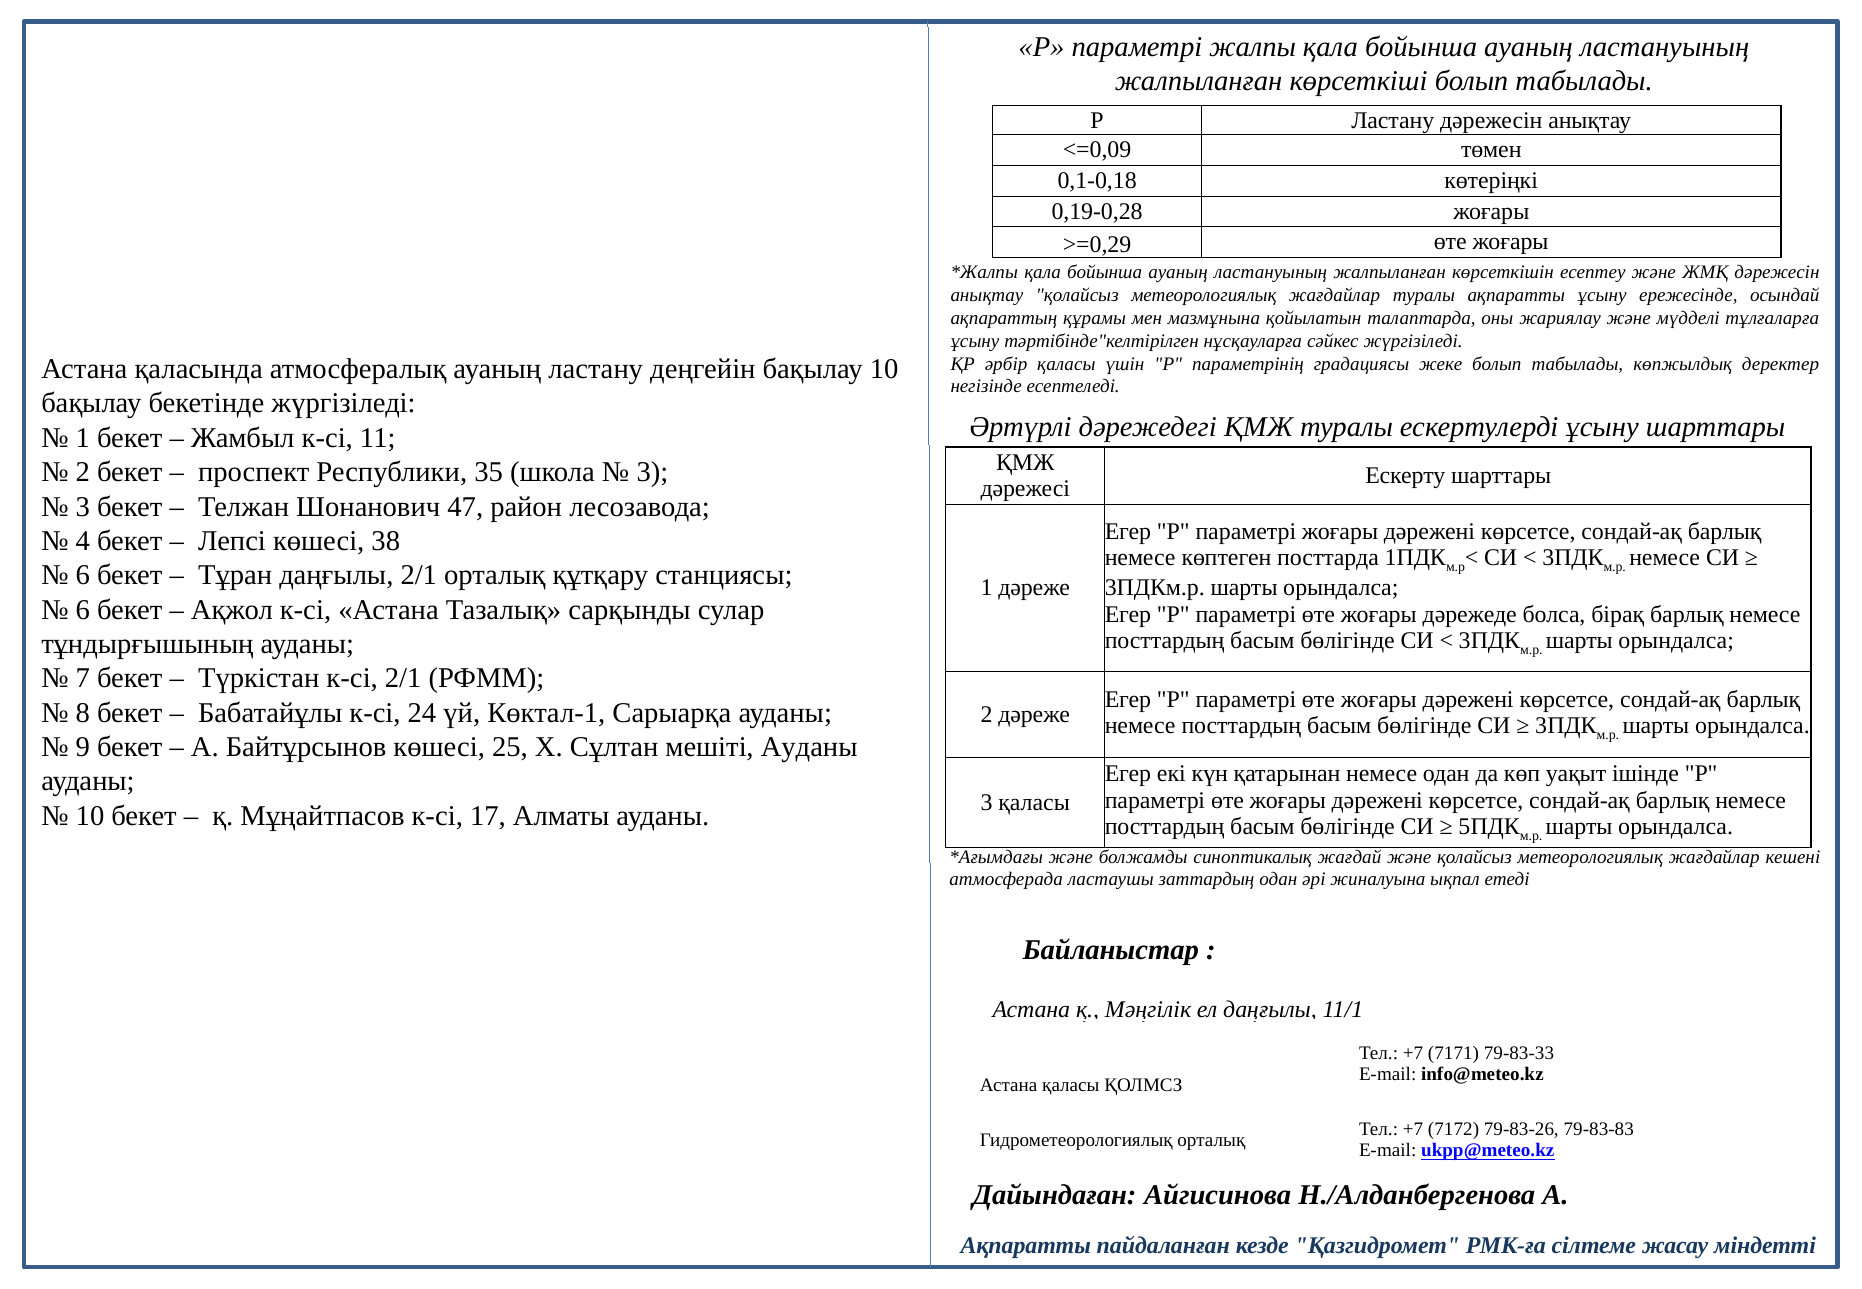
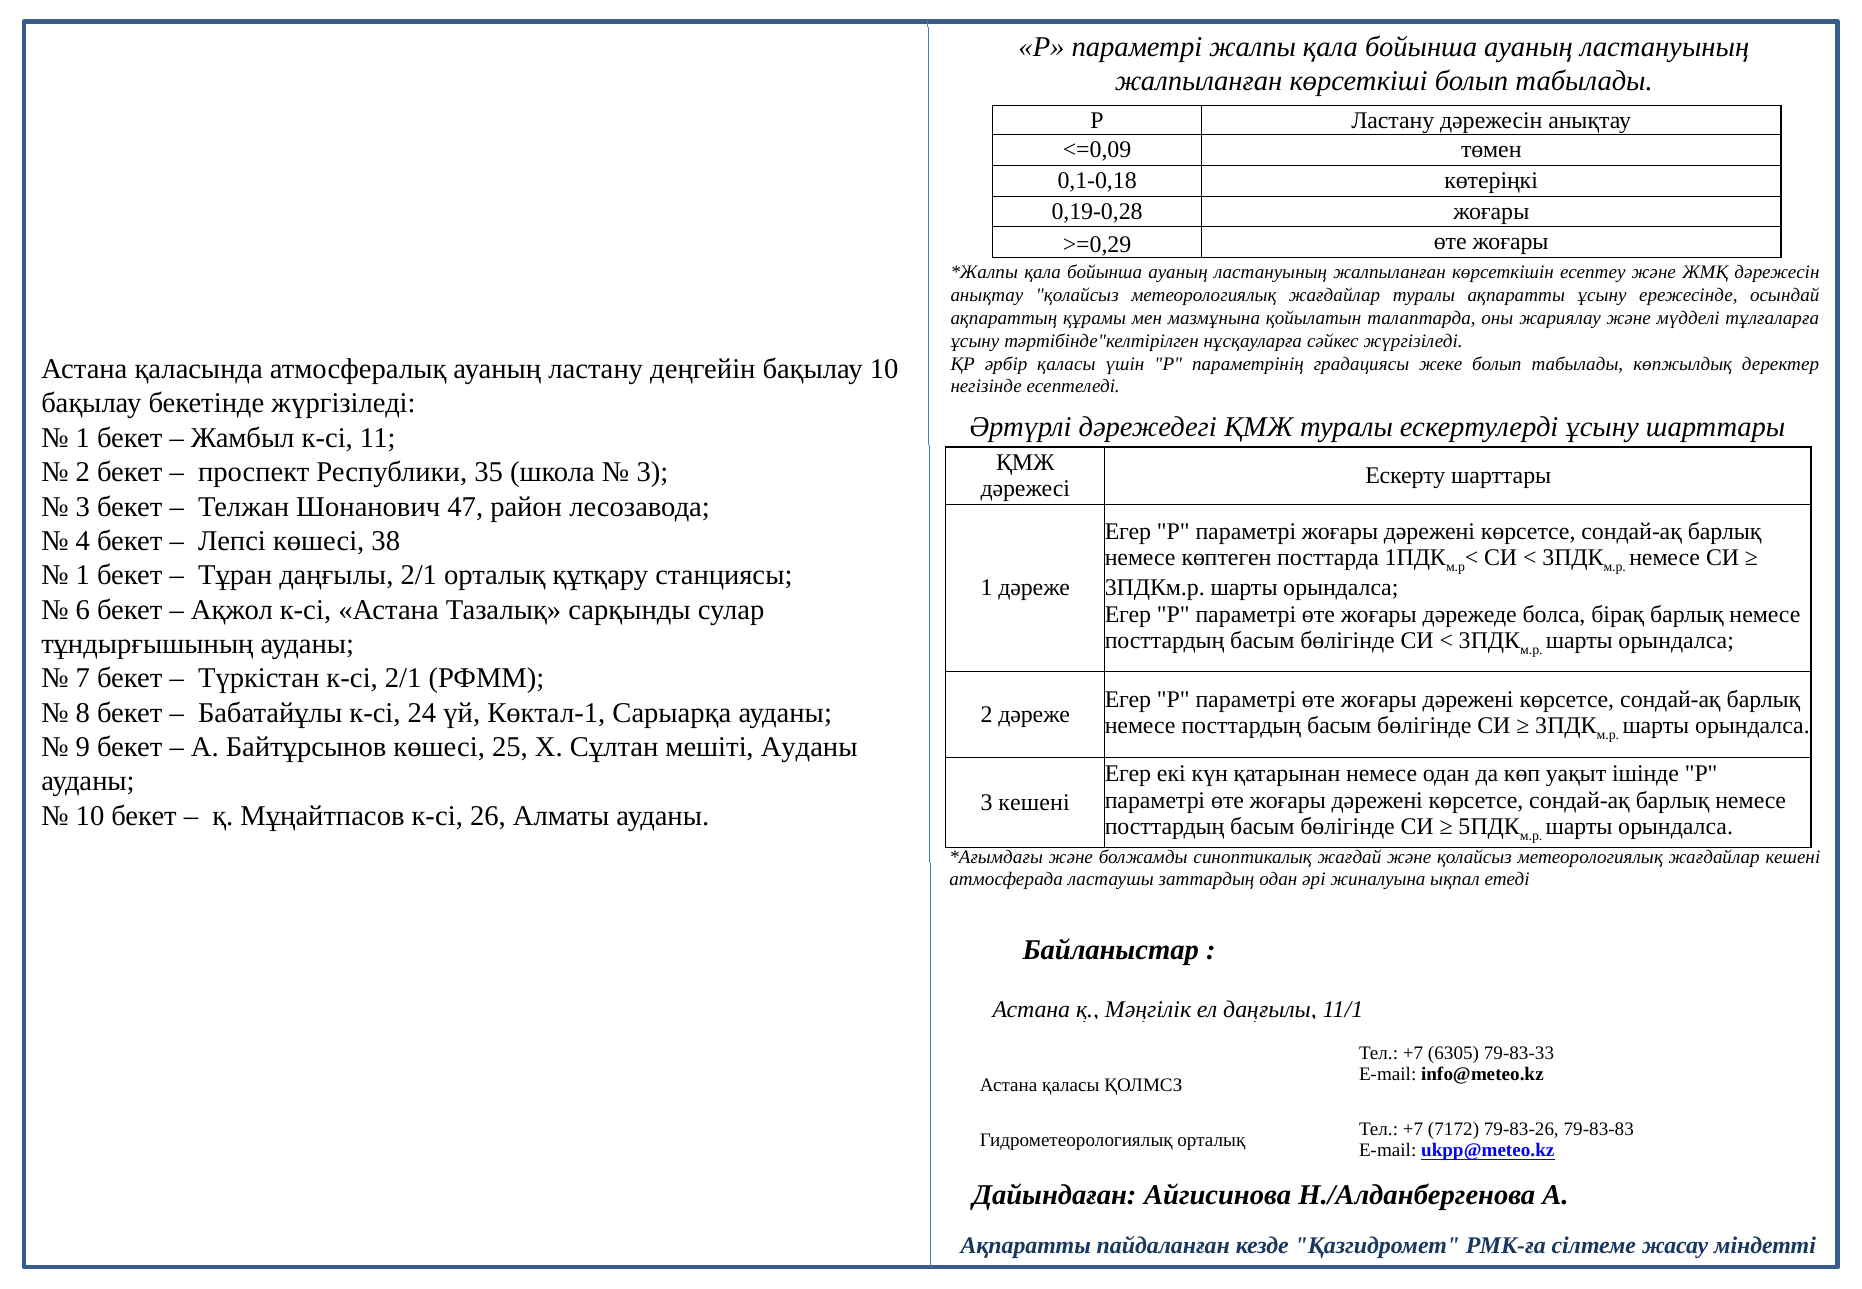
6 at (83, 575): 6 -> 1
3 қаласы: қаласы -> кешені
17: 17 -> 26
7171: 7171 -> 6305
